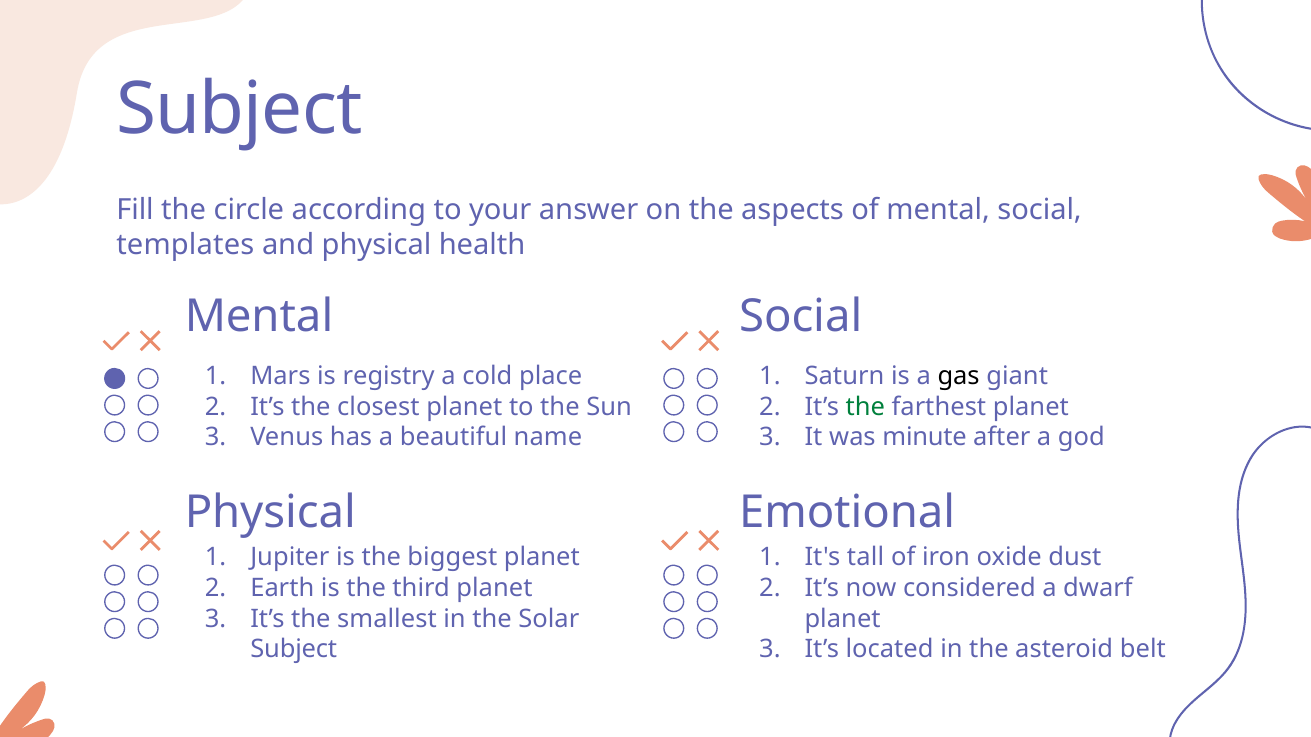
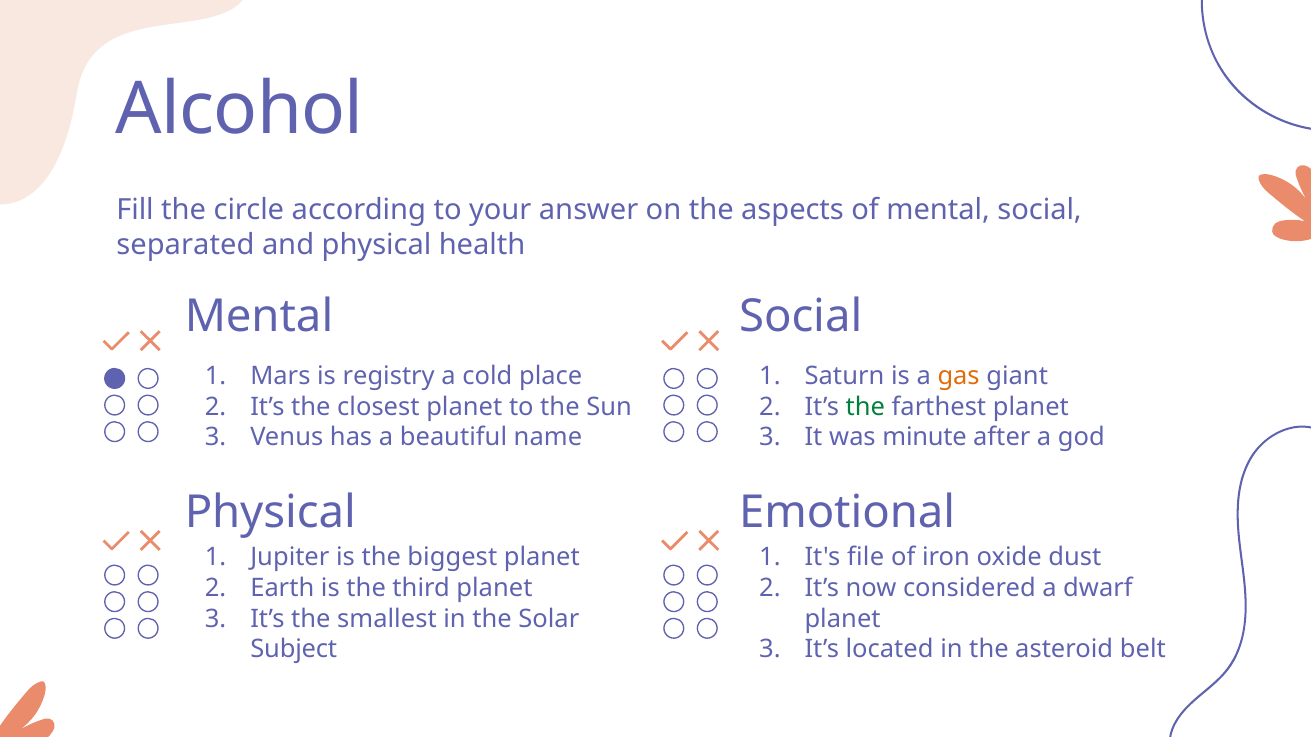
Subject at (239, 110): Subject -> Alcohol
templates: templates -> separated
gas colour: black -> orange
tall: tall -> file
